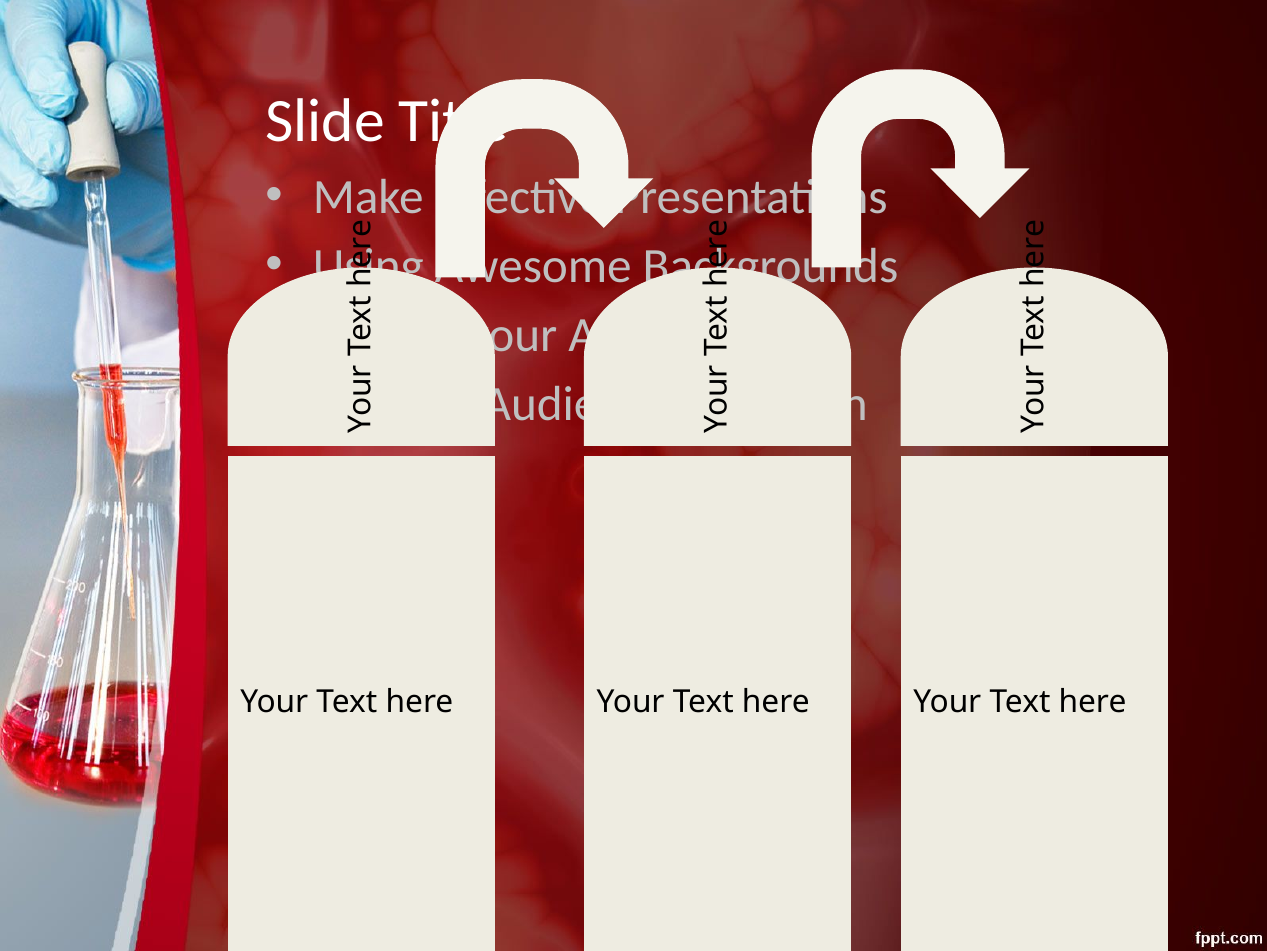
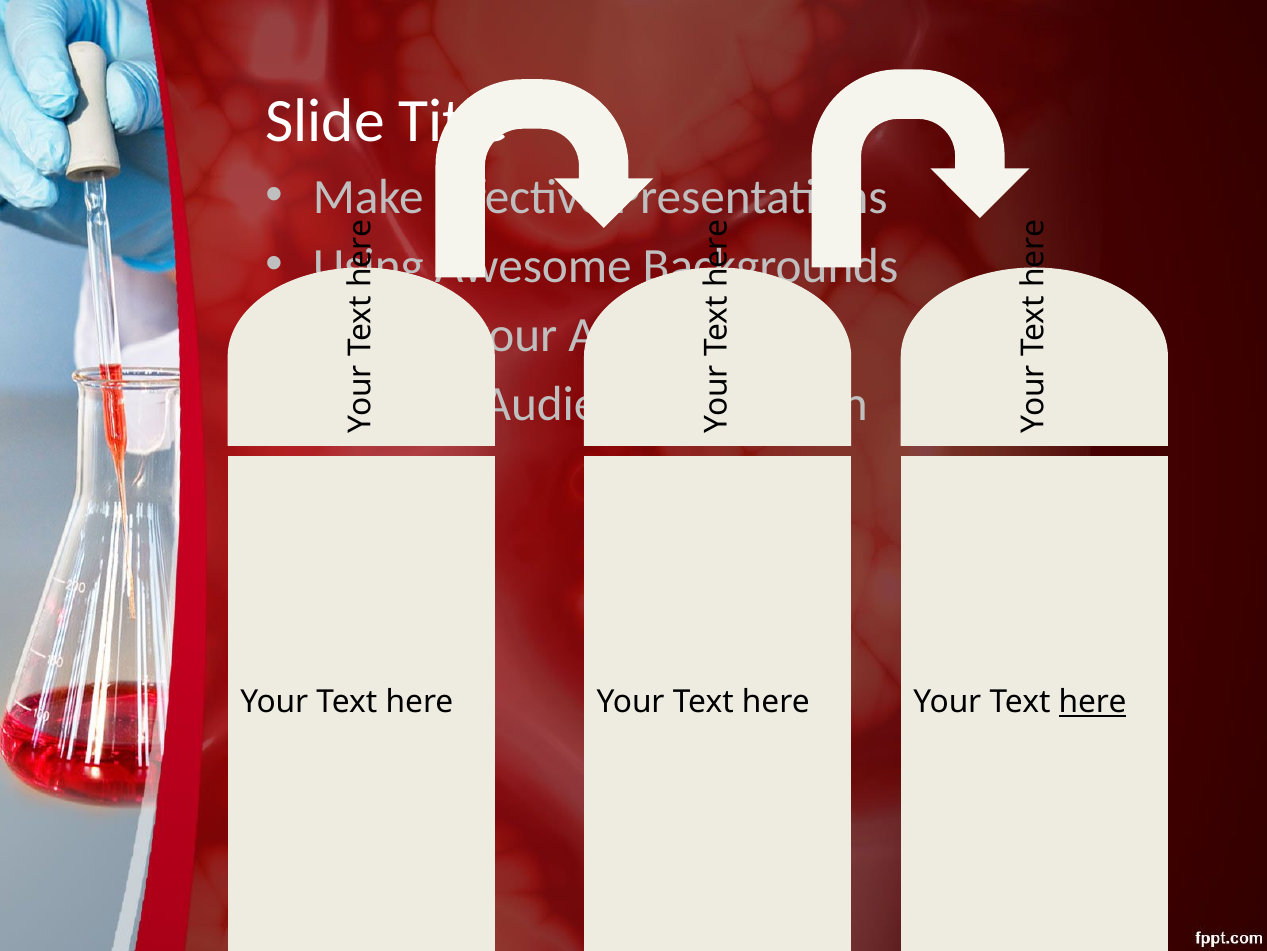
here at (1093, 701) underline: none -> present
